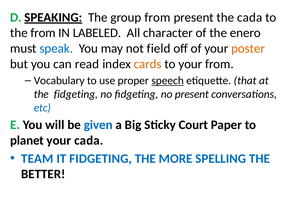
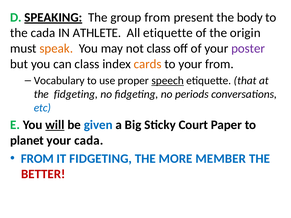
the cada: cada -> body
the from: from -> cada
LABELED: LABELED -> ATHLETE
All character: character -> etiquette
enero: enero -> origin
speak colour: blue -> orange
not field: field -> class
poster colour: orange -> purple
can read: read -> class
no present: present -> periods
will underline: none -> present
TEAM at (37, 159): TEAM -> FROM
SPELLING: SPELLING -> MEMBER
BETTER colour: black -> red
